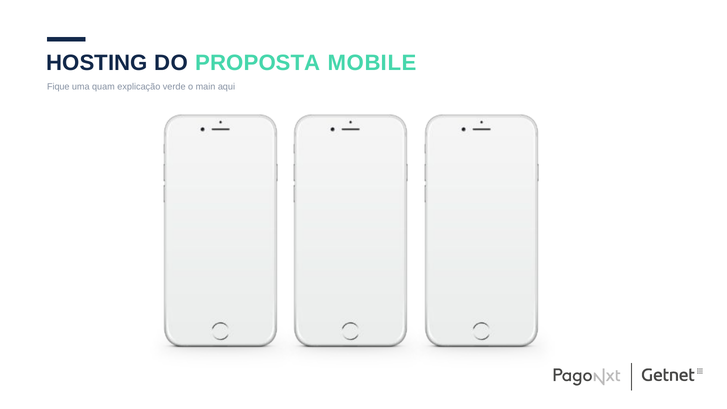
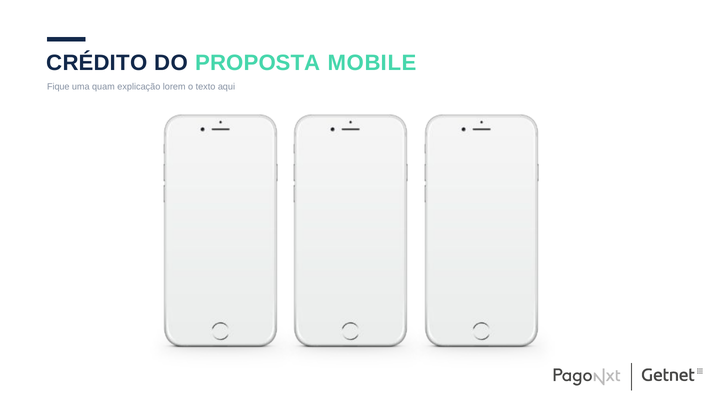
HOSTING: HOSTING -> CRÉDITO
verde: verde -> lorem
main: main -> texto
